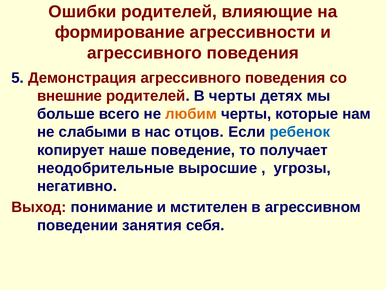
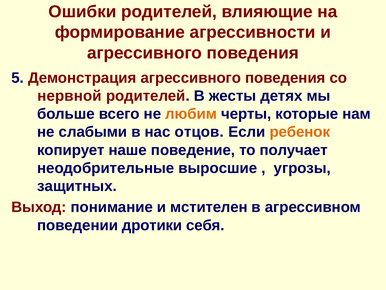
внешние: внешние -> нервной
В черты: черты -> жесты
ребенок colour: blue -> orange
негативно: негативно -> защитных
занятия: занятия -> дротики
